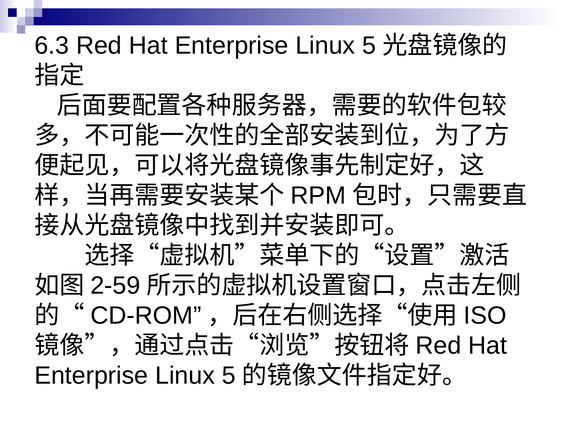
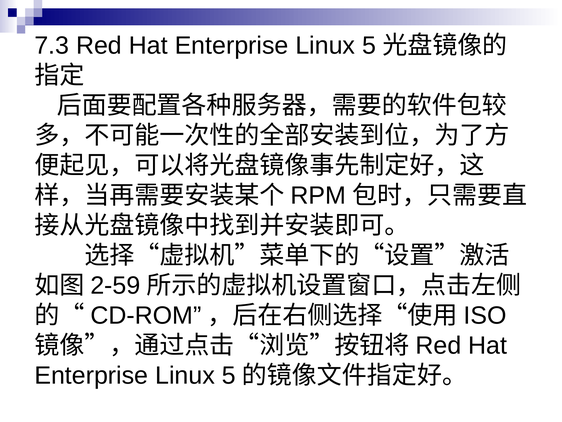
6.3: 6.3 -> 7.3
